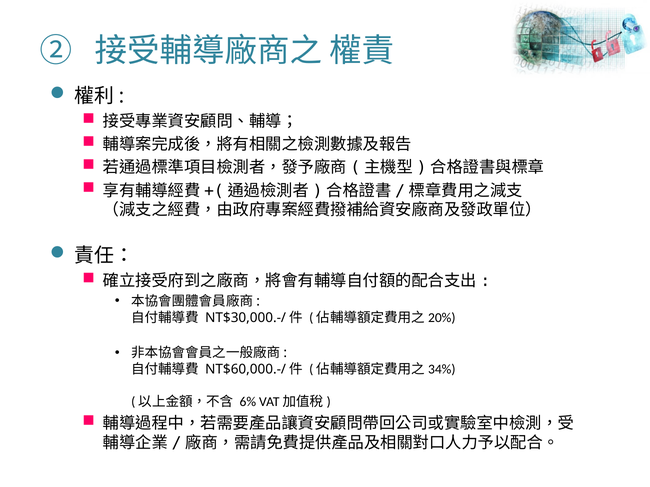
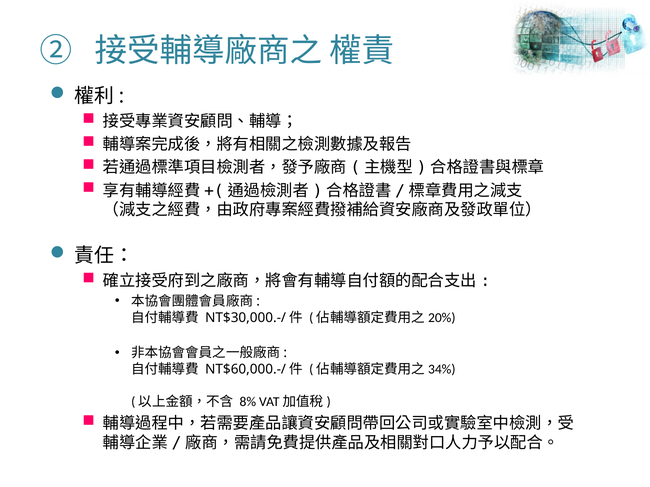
6%: 6% -> 8%
